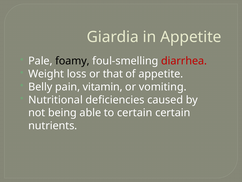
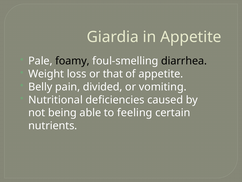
diarrhea colour: red -> black
vitamin: vitamin -> divided
to certain: certain -> feeling
